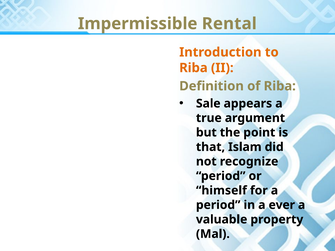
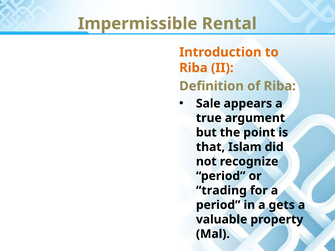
himself: himself -> trading
ever: ever -> gets
